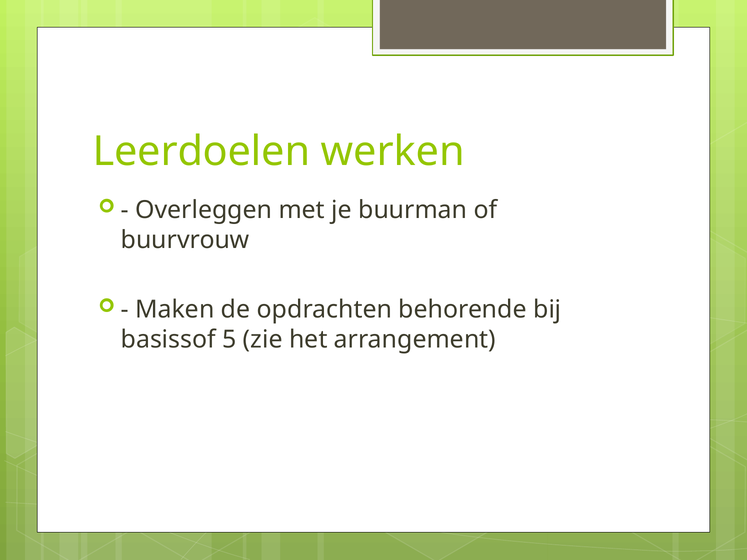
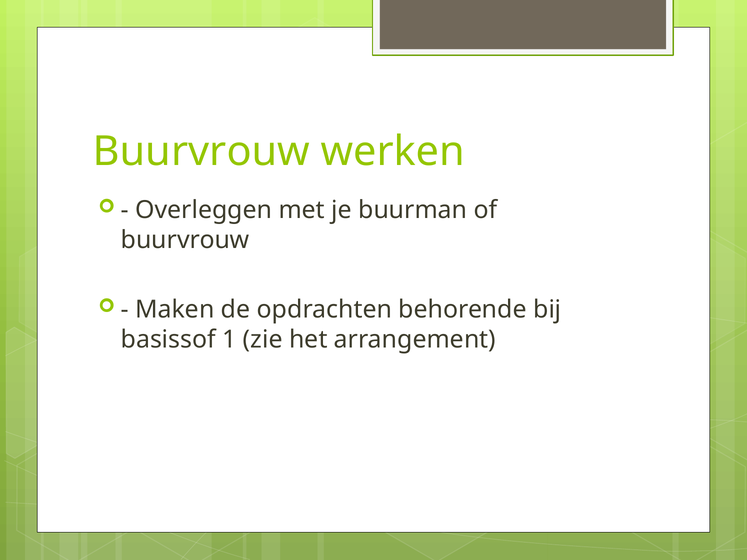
Leerdoelen at (201, 152): Leerdoelen -> Buurvrouw
5: 5 -> 1
